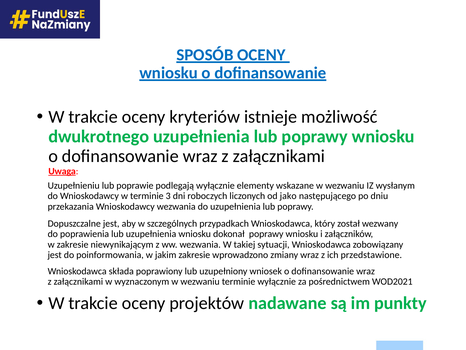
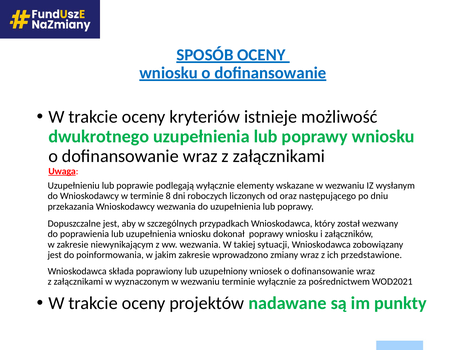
3: 3 -> 8
jako: jako -> oraz
